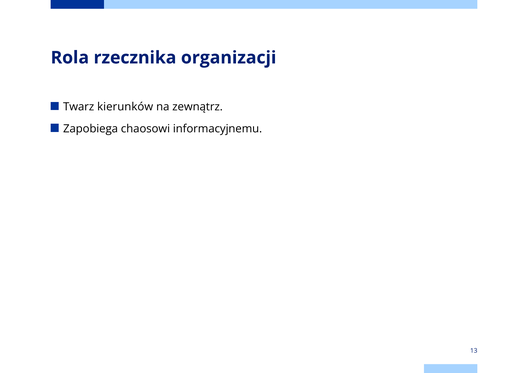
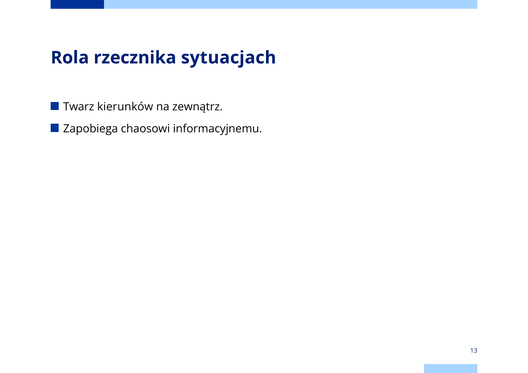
organizacji: organizacji -> sytuacjach
